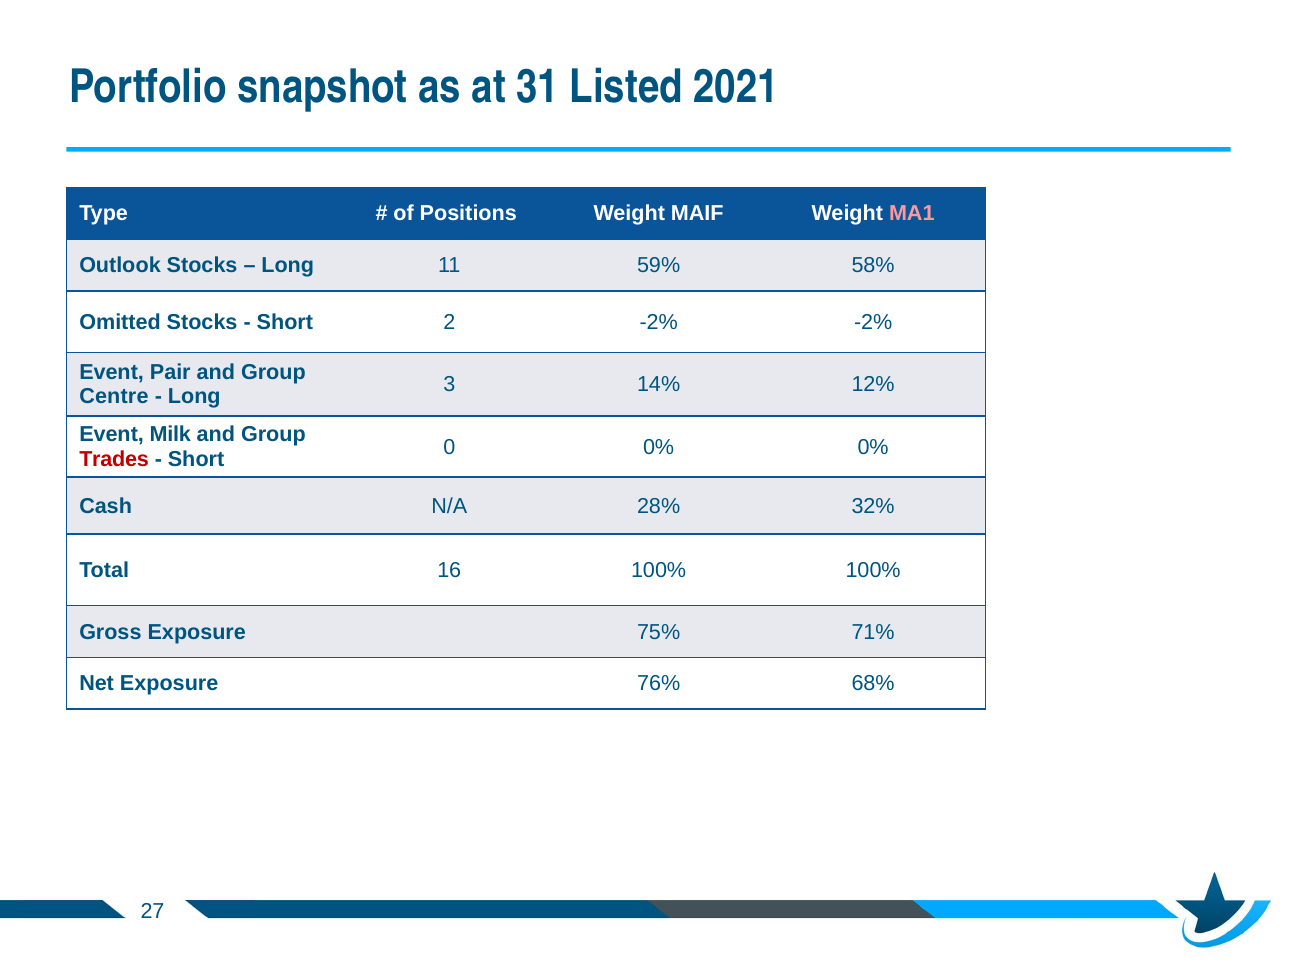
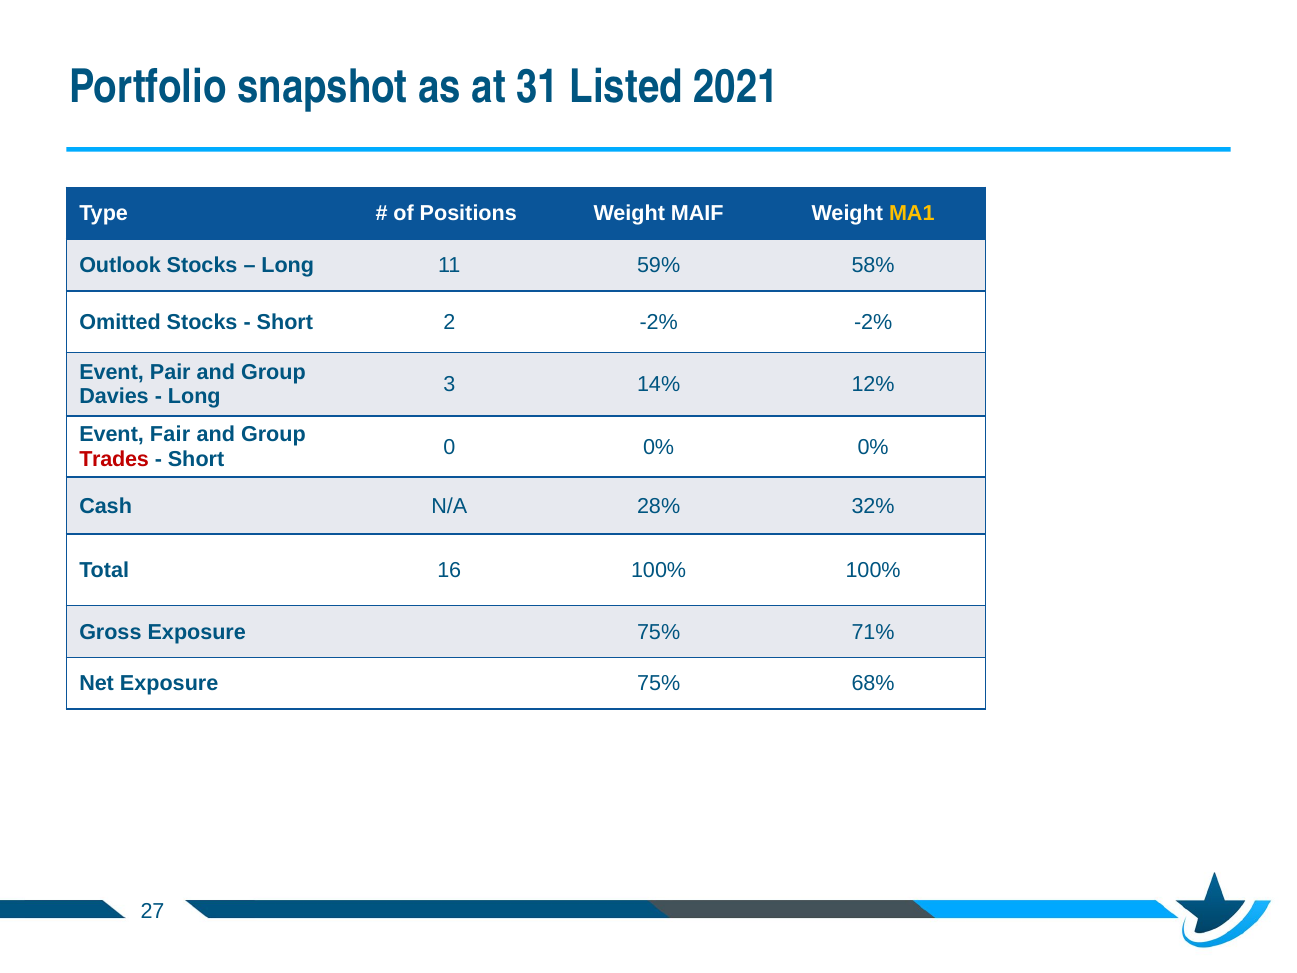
MA1 colour: pink -> yellow
Centre: Centre -> Davies
Milk: Milk -> Fair
Net Exposure 76%: 76% -> 75%
